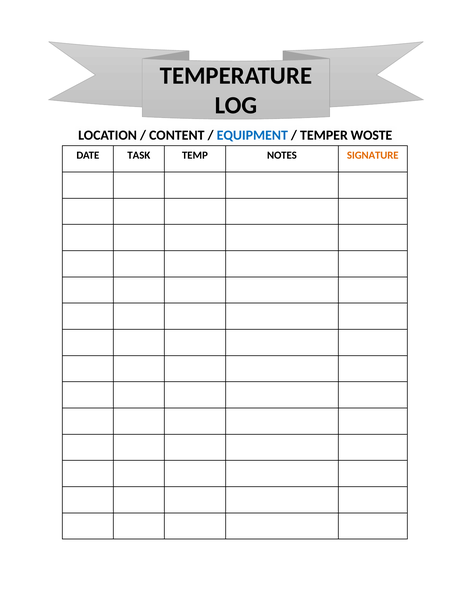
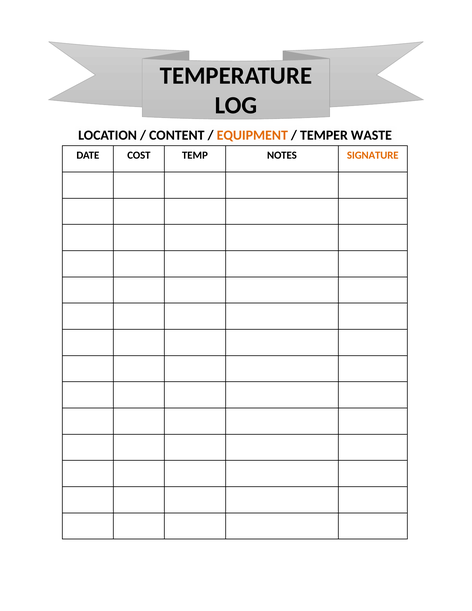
EQUIPMENT colour: blue -> orange
WOSTE: WOSTE -> WASTE
TASK: TASK -> COST
